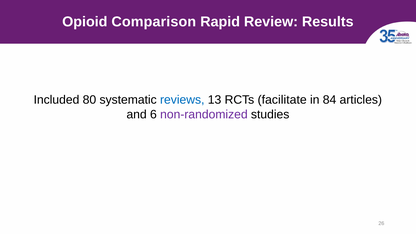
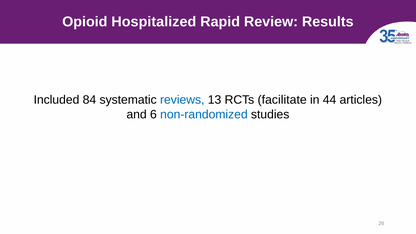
Comparison: Comparison -> Hospitalized
80: 80 -> 84
84: 84 -> 44
non-randomized colour: purple -> blue
